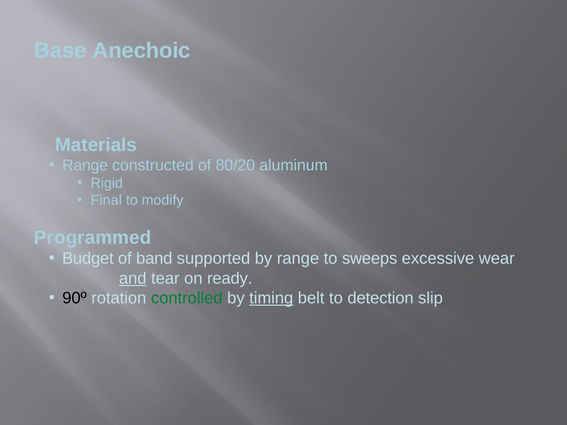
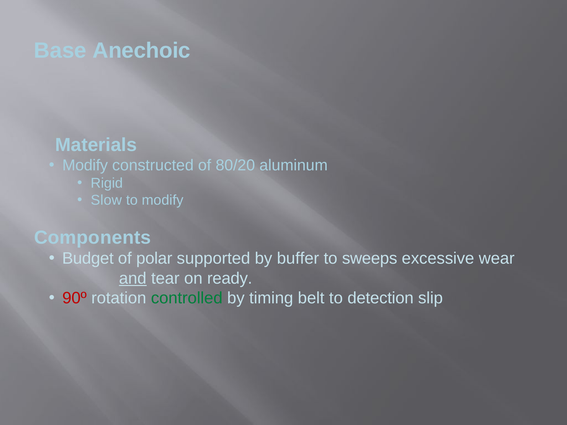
Range at (85, 166): Range -> Modify
Final: Final -> Slow
Programmed: Programmed -> Components
band: band -> polar
by range: range -> buffer
90º colour: black -> red
timing underline: present -> none
